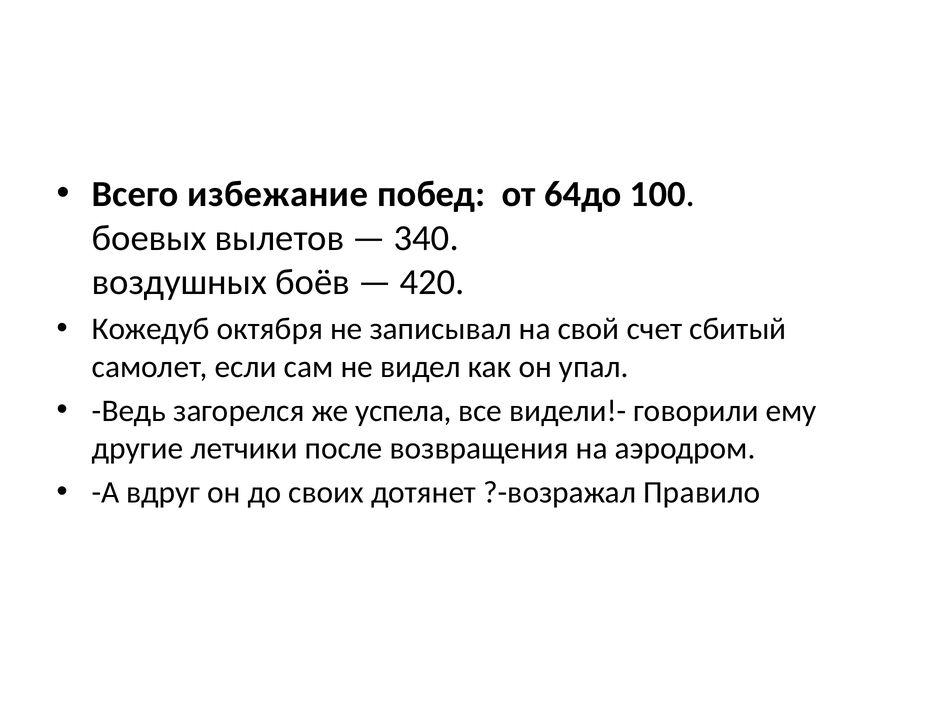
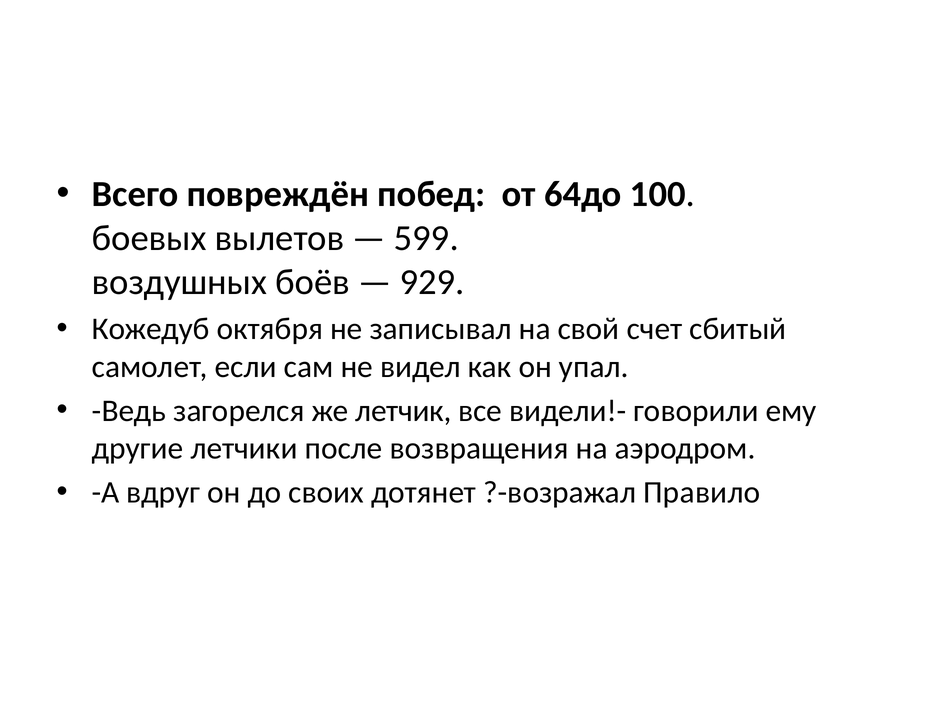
избежание: избежание -> повреждён
340: 340 -> 599
420: 420 -> 929
успела: успела -> летчик
